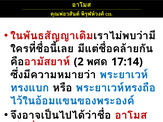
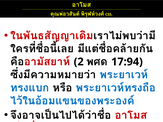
17:14: 17:14 -> 17:94
